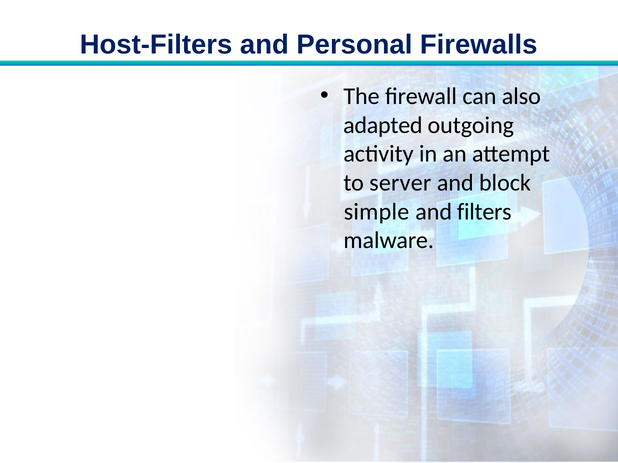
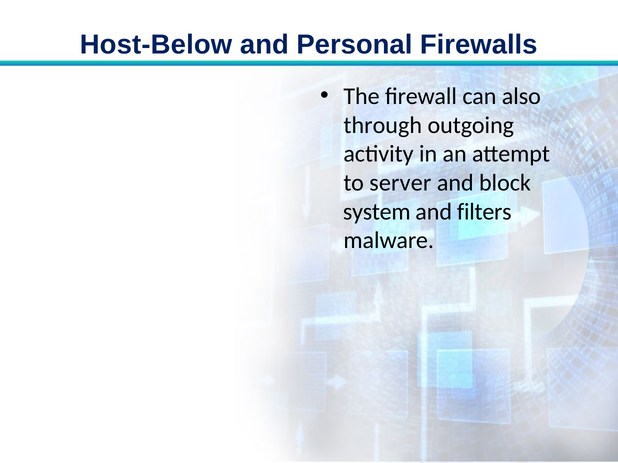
Host-Filters: Host-Filters -> Host-Below
adapted: adapted -> through
simple: simple -> system
